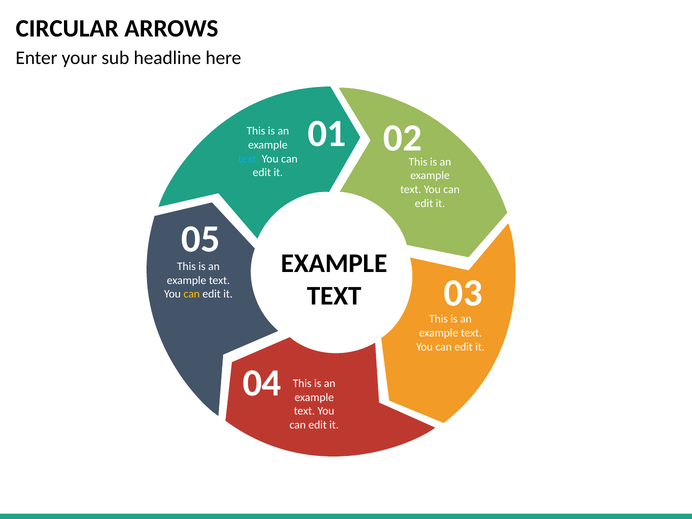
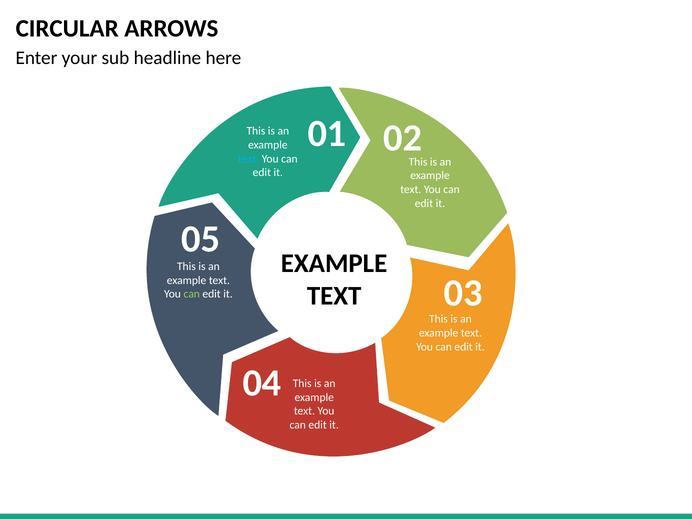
can at (192, 294) colour: yellow -> light green
